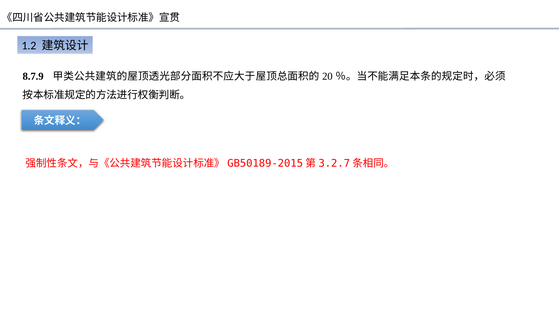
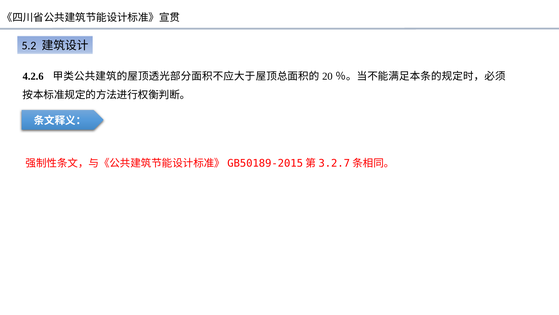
1.2: 1.2 -> 5.2
8.7.9: 8.7.9 -> 4.2.6
